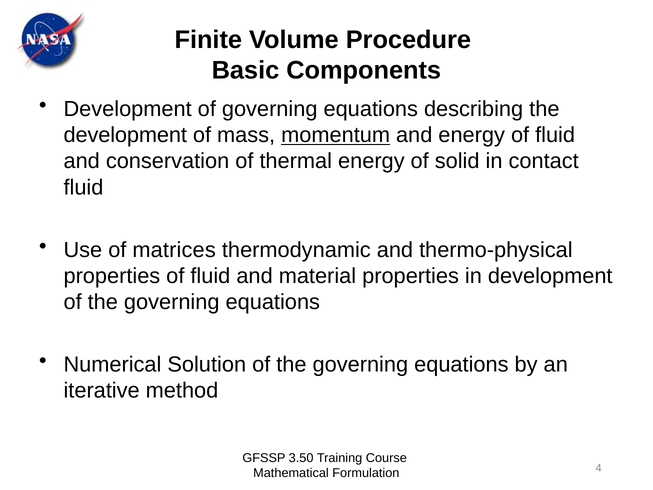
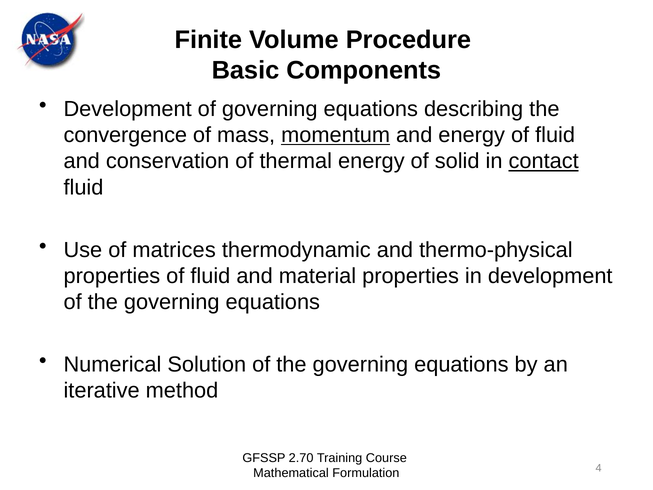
development at (125, 135): development -> convergence
contact underline: none -> present
3.50: 3.50 -> 2.70
